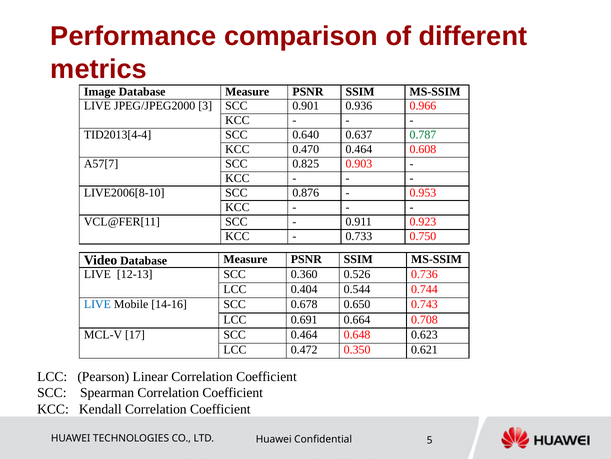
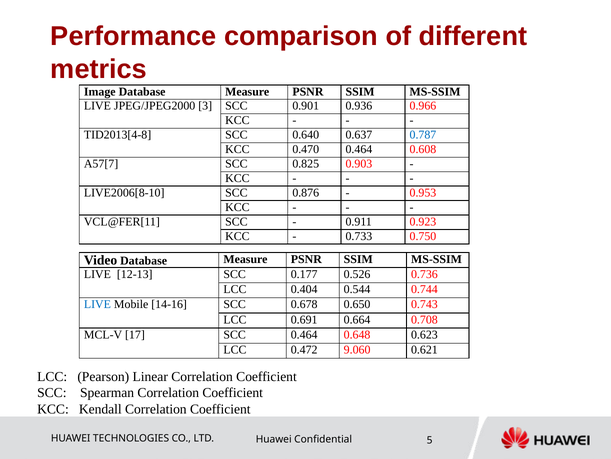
TID2013[4-4: TID2013[4-4 -> TID2013[4-8
0.787 colour: green -> blue
0.360: 0.360 -> 0.177
0.350: 0.350 -> 9.060
